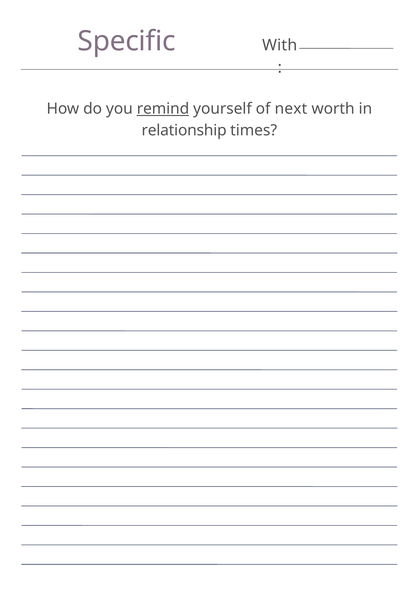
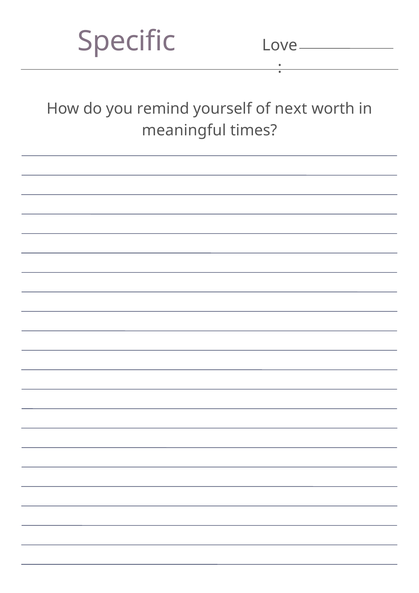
With: With -> Love
remind underline: present -> none
relationship: relationship -> meaningful
